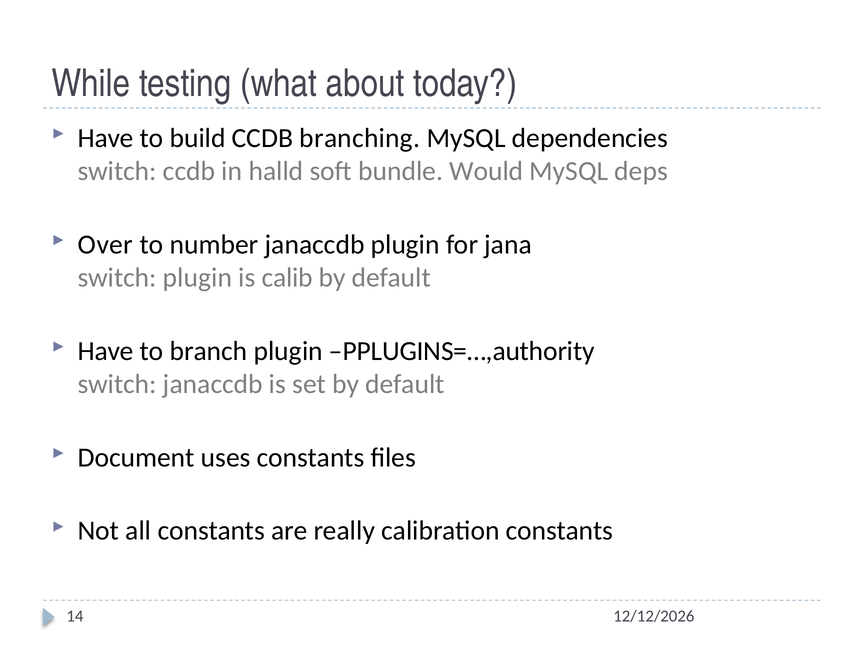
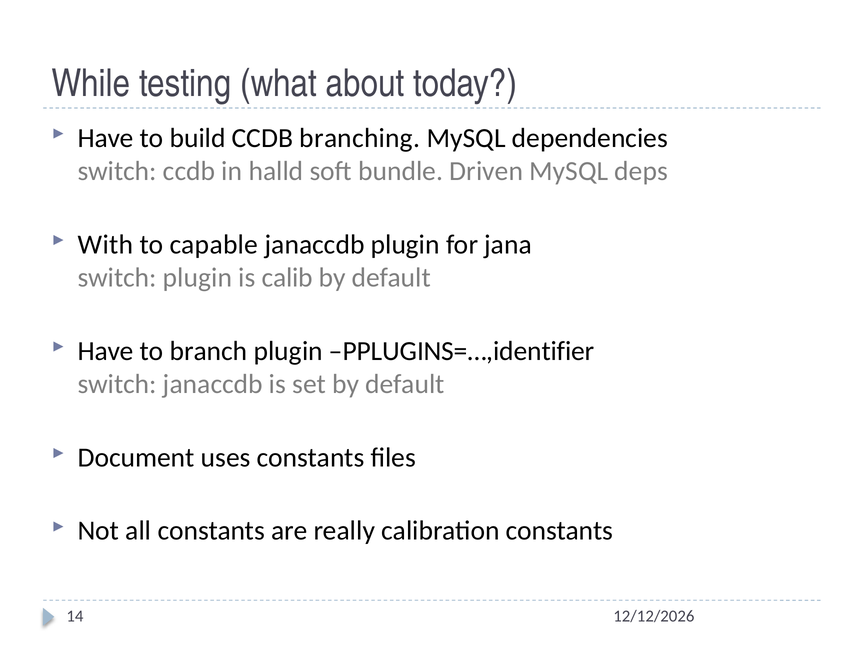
Would: Would -> Driven
Over: Over -> With
number: number -> capable
PPLUGINS=…,authority: PPLUGINS=…,authority -> PPLUGINS=…,identifier
